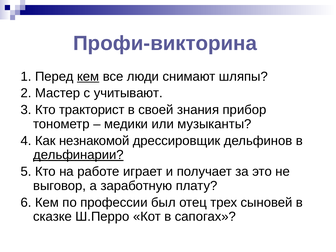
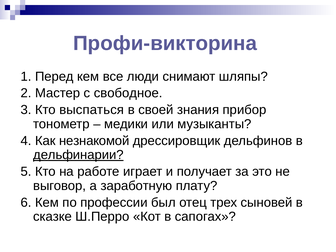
кем at (88, 76) underline: present -> none
учитывают: учитывают -> свободное
тракторист: тракторист -> выспаться
